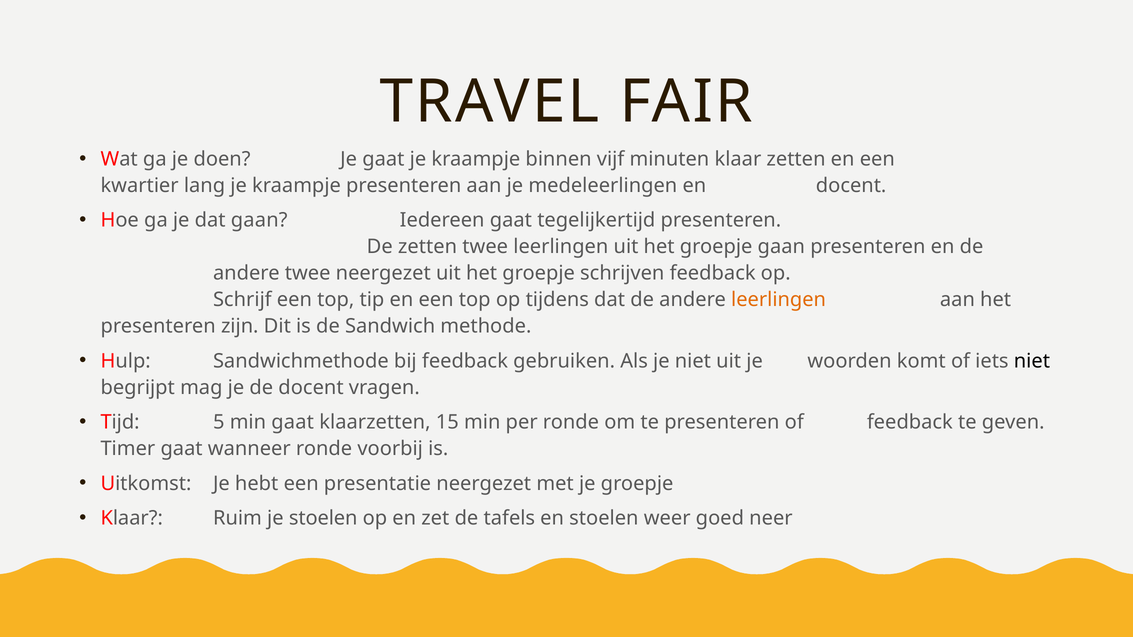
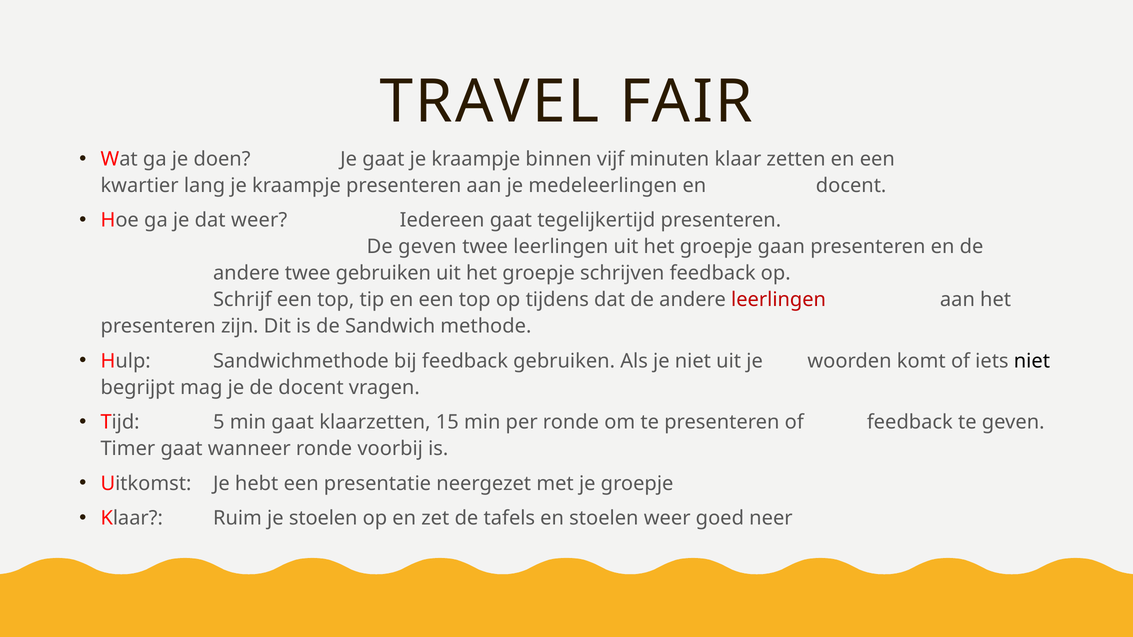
dat gaan: gaan -> weer
De zetten: zetten -> geven
twee neergezet: neergezet -> gebruiken
leerlingen at (779, 300) colour: orange -> red
